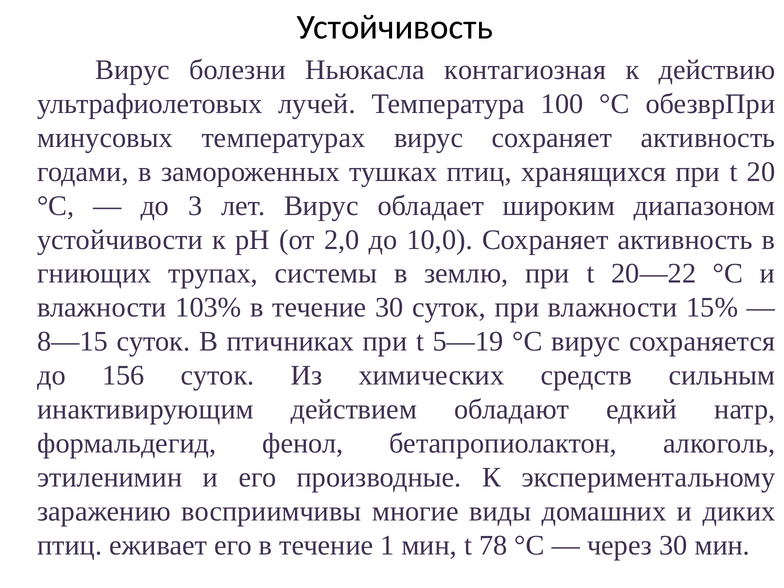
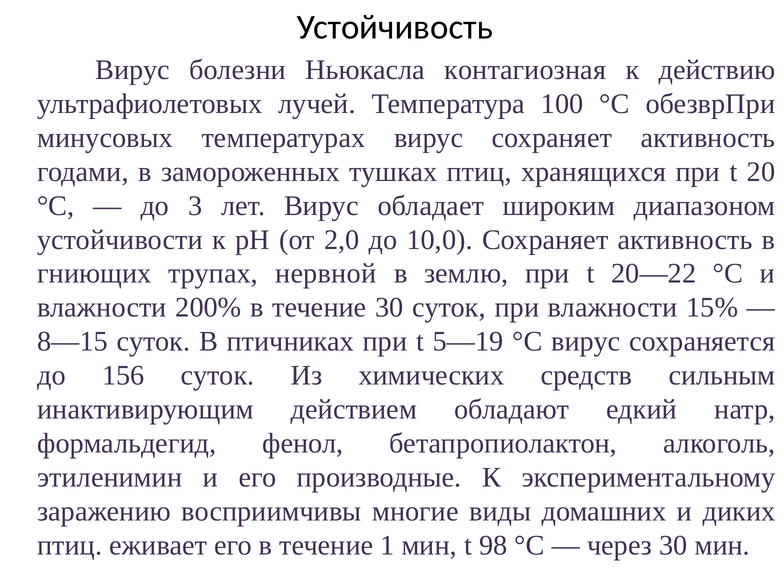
системы: системы -> нервной
103%: 103% -> 200%
78: 78 -> 98
